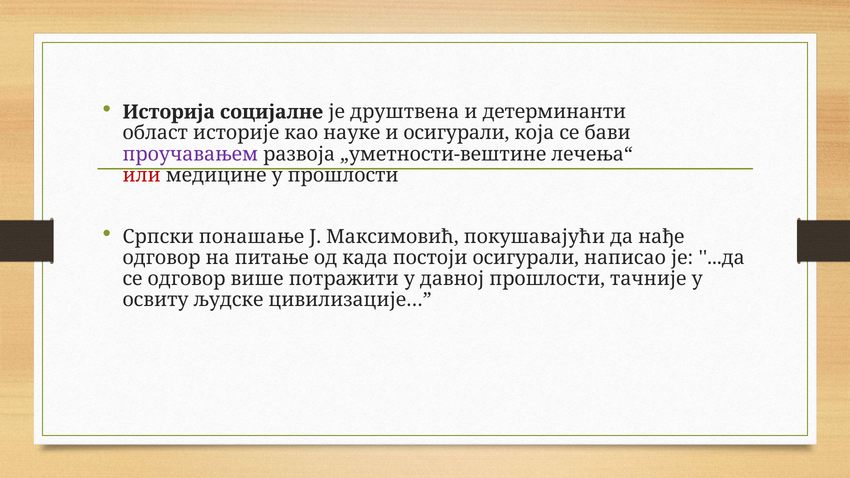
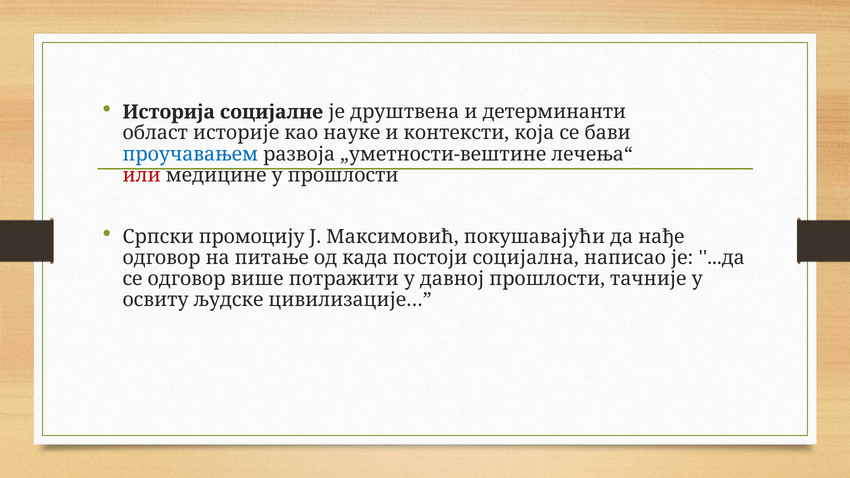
и осигурали: осигурали -> контексти
проучавањем colour: purple -> blue
понашање: понашање -> промоцију
постоји осигурали: осигурали -> социјална
